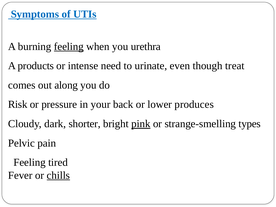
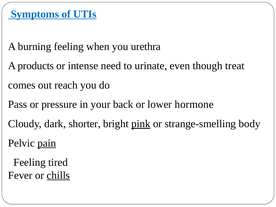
feeling at (69, 46) underline: present -> none
along: along -> reach
Risk: Risk -> Pass
produces: produces -> hormone
types: types -> body
pain underline: none -> present
